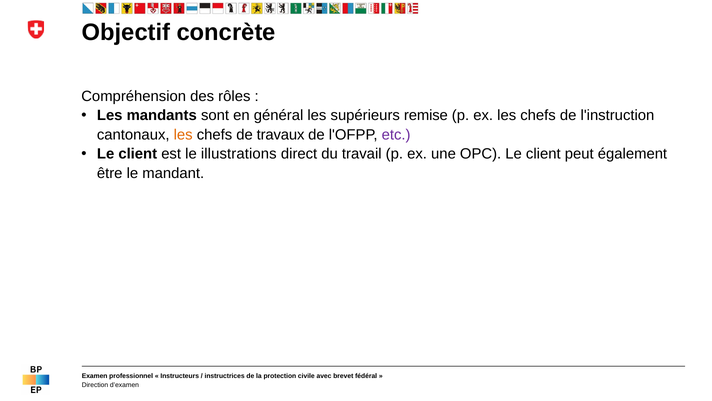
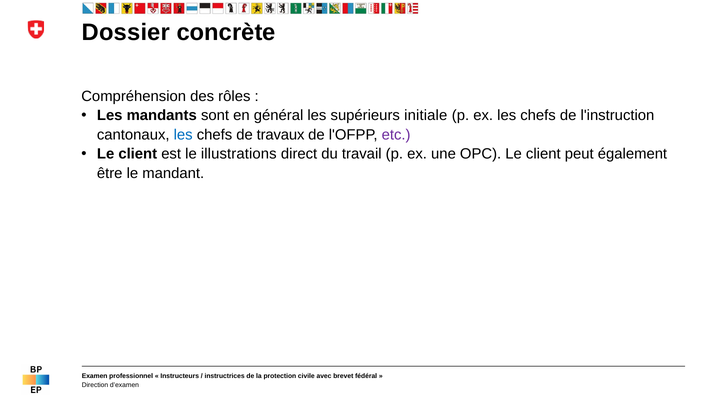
Objectif: Objectif -> Dossier
remise: remise -> initiale
les at (183, 135) colour: orange -> blue
